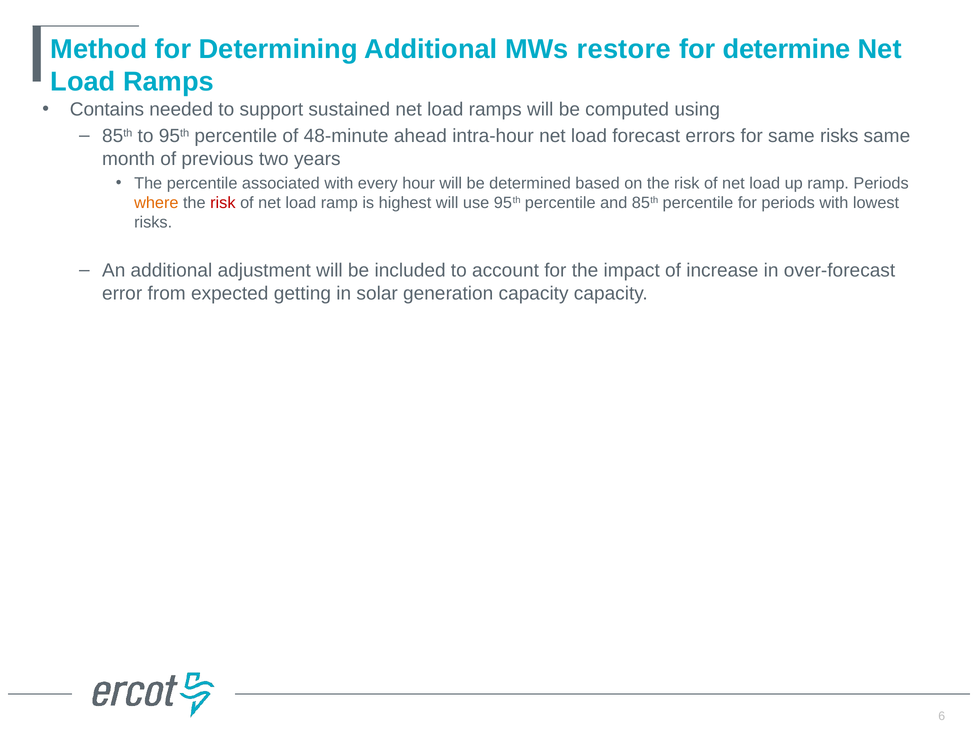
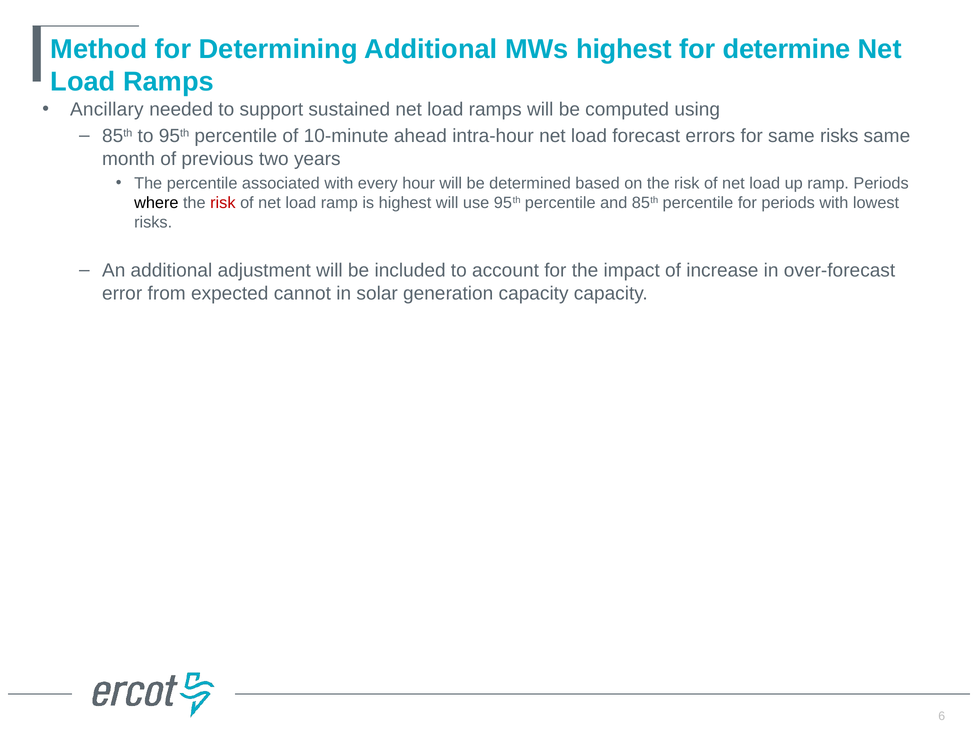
MWs restore: restore -> highest
Contains: Contains -> Ancillary
48-minute: 48-minute -> 10-minute
where colour: orange -> black
getting: getting -> cannot
